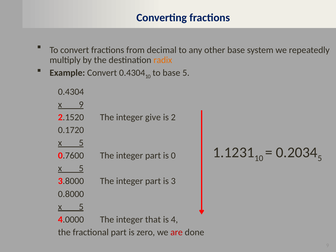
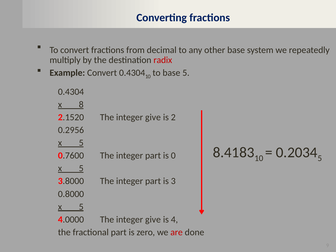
radix colour: orange -> red
x 9: 9 -> 8
0.1720: 0.1720 -> 0.2956
1.1231: 1.1231 -> 8.4183
4.0000 The integer that: that -> give
